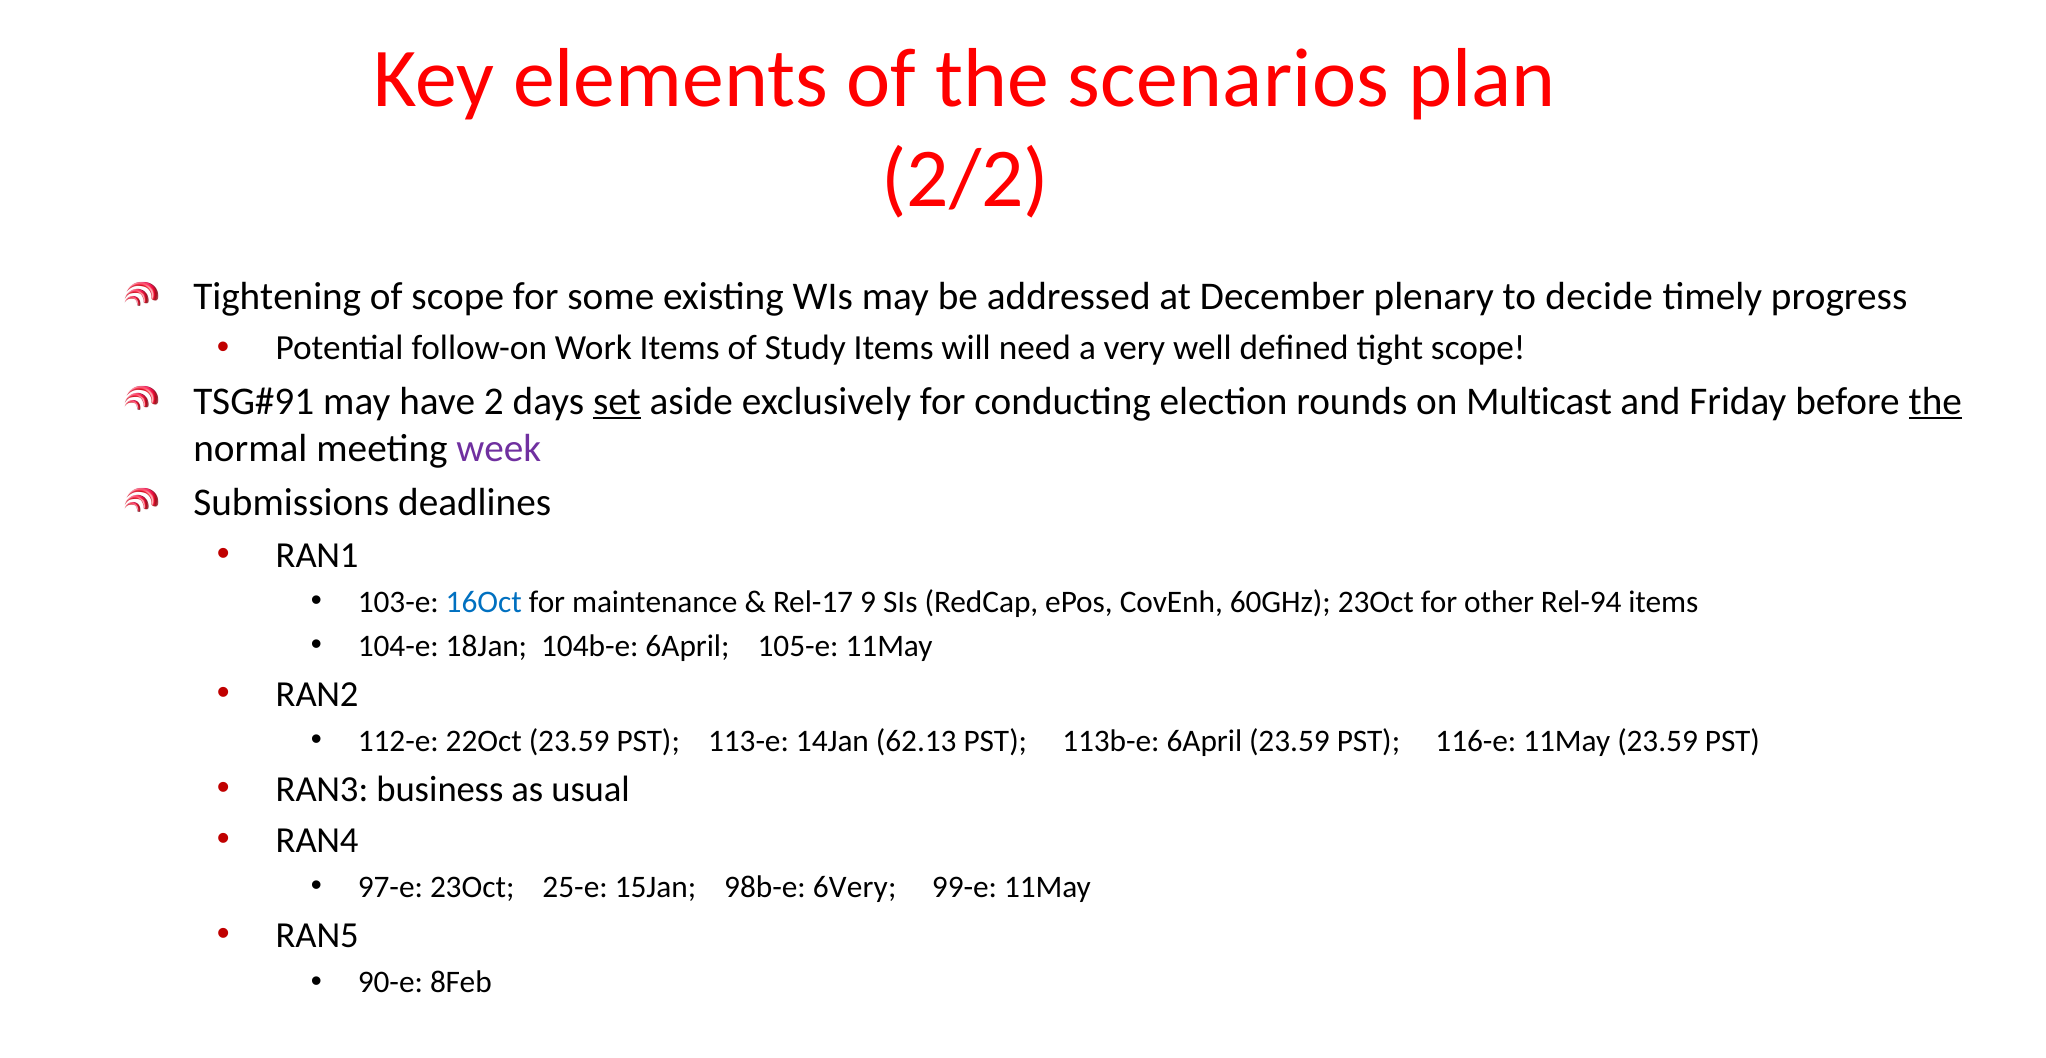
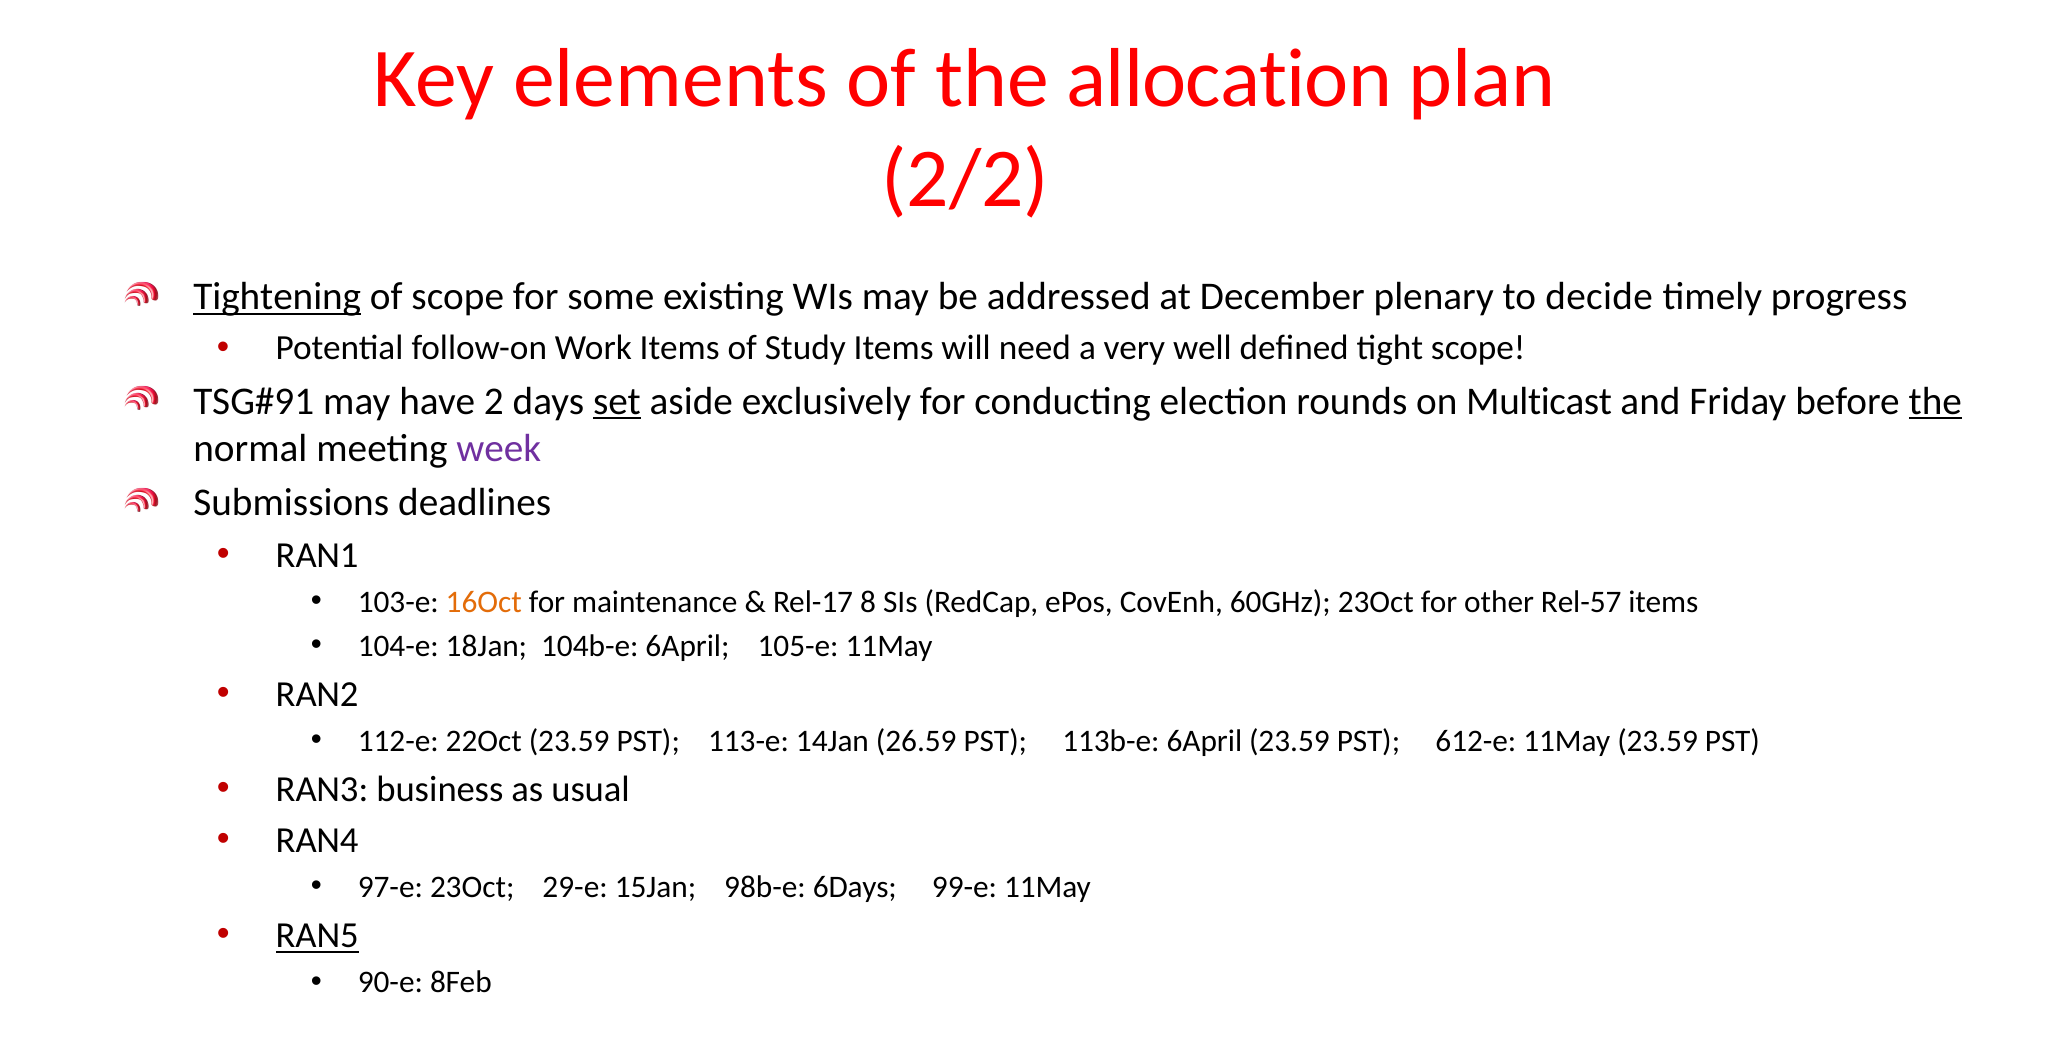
scenarios: scenarios -> allocation
Tightening underline: none -> present
16Oct colour: blue -> orange
9: 9 -> 8
Rel-94: Rel-94 -> Rel-57
62.13: 62.13 -> 26.59
116-e: 116-e -> 612-e
25-e: 25-e -> 29-e
6Very: 6Very -> 6Days
RAN5 underline: none -> present
